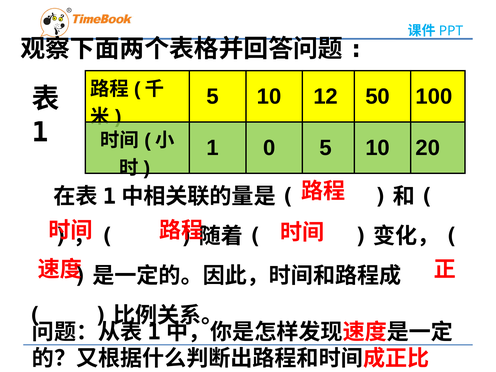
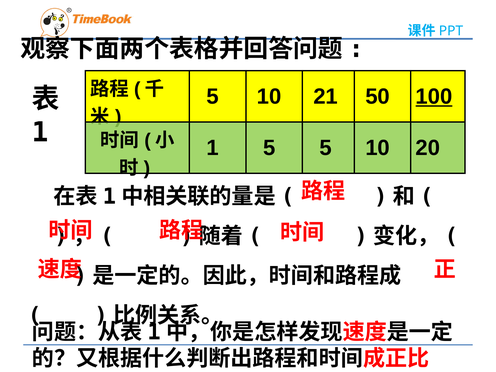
12: 12 -> 21
100 underline: none -> present
1 0: 0 -> 5
